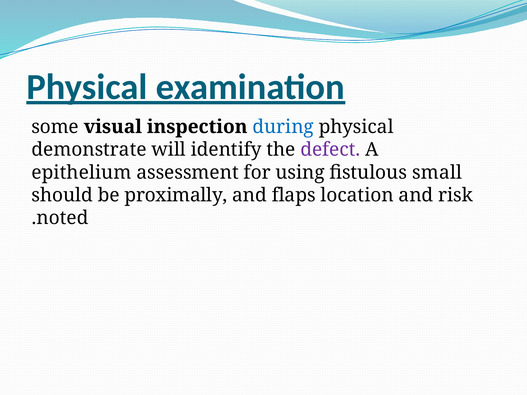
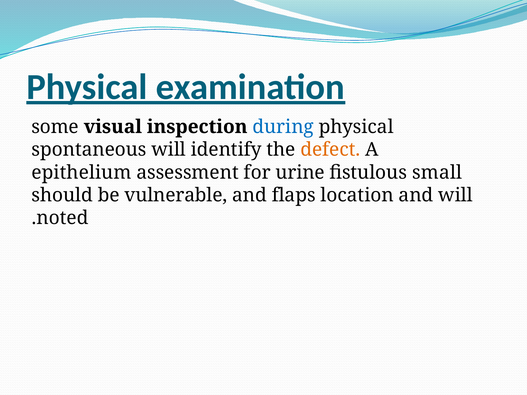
demonstrate: demonstrate -> spontaneous
defect colour: purple -> orange
using: using -> urine
proximally: proximally -> vulnerable
and risk: risk -> will
